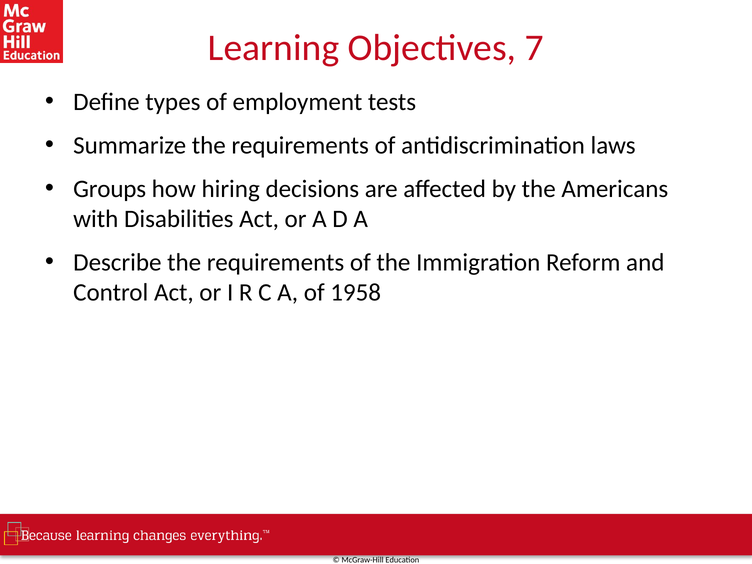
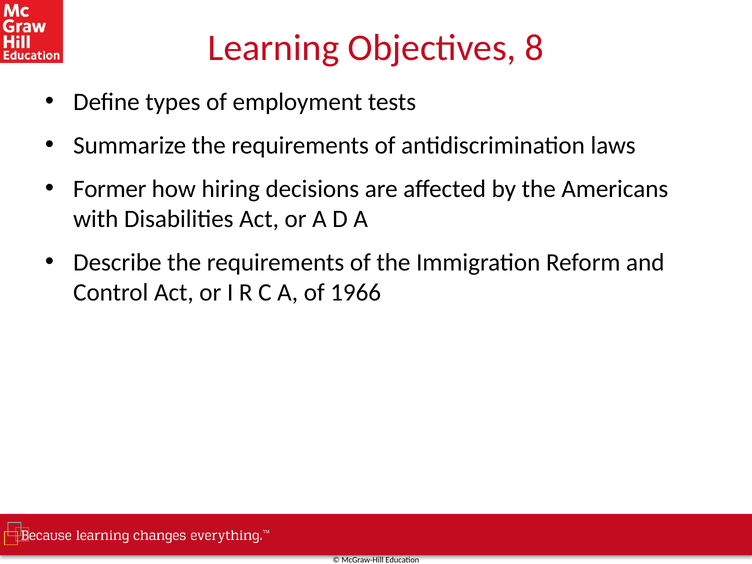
7: 7 -> 8
Groups: Groups -> Former
1958: 1958 -> 1966
